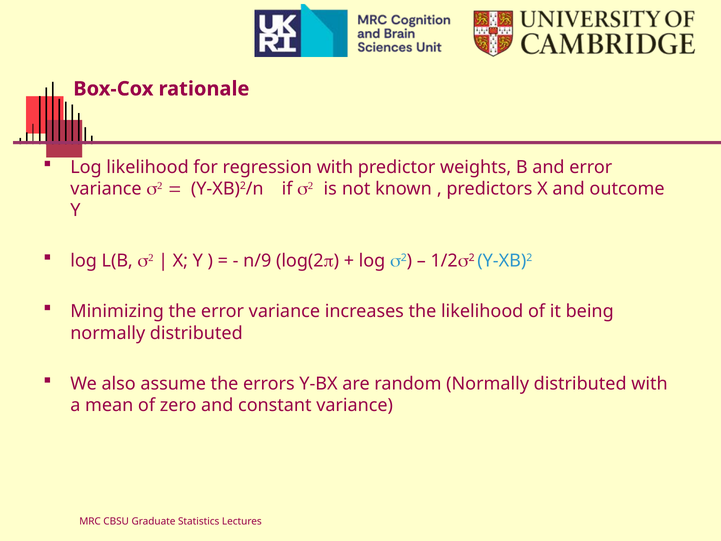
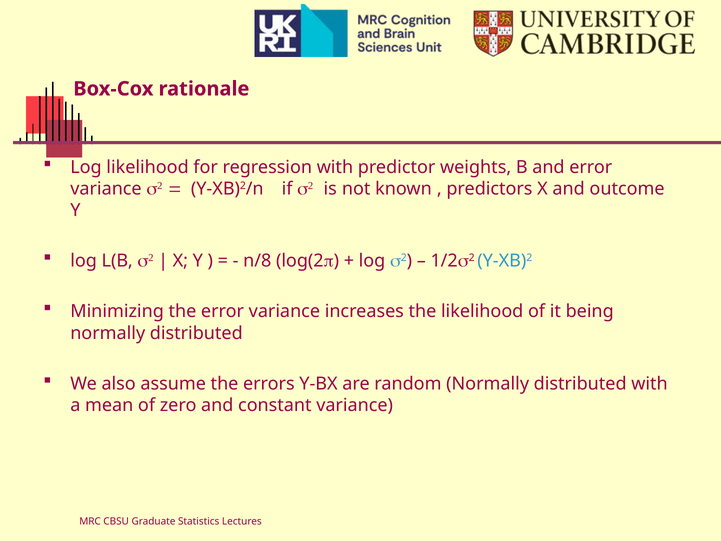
n/9: n/9 -> n/8
